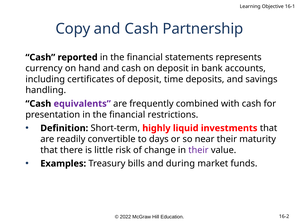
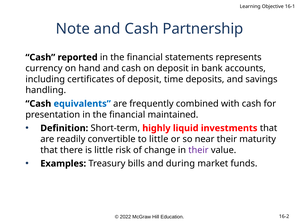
Copy: Copy -> Note
equivalents colour: purple -> blue
restrictions: restrictions -> maintained
to days: days -> little
